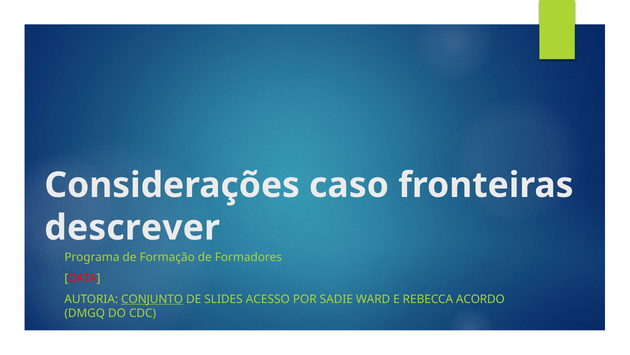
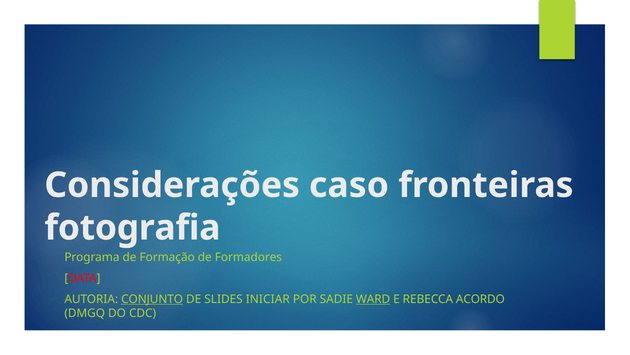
descrever: descrever -> fotografia
ACESSO: ACESSO -> INICIAR
WARD underline: none -> present
